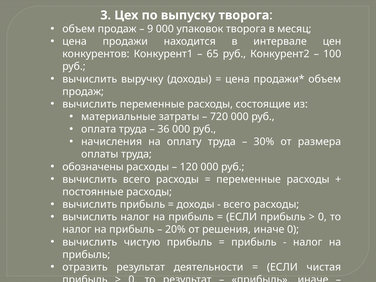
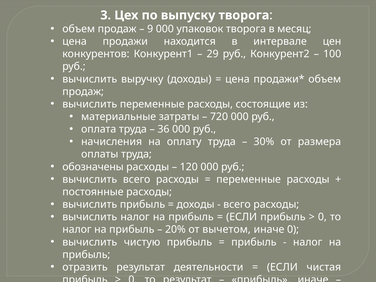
65: 65 -> 29
решения: решения -> вычетом
